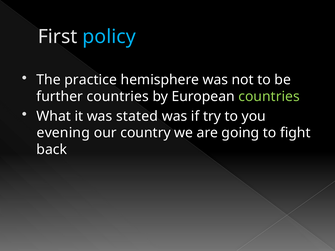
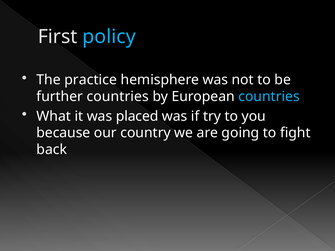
countries at (269, 97) colour: light green -> light blue
stated: stated -> placed
evening: evening -> because
